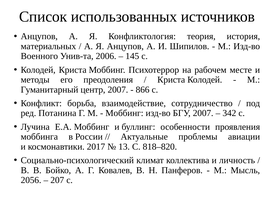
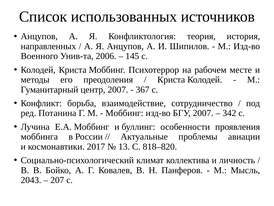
материальных: материальных -> направленных
866: 866 -> 367
2056: 2056 -> 2043
